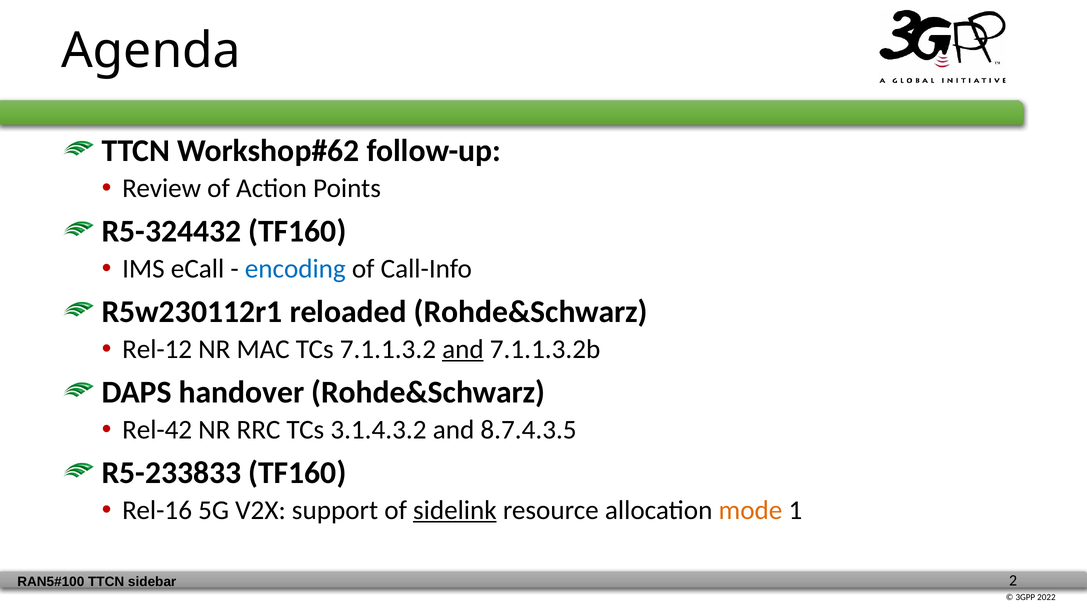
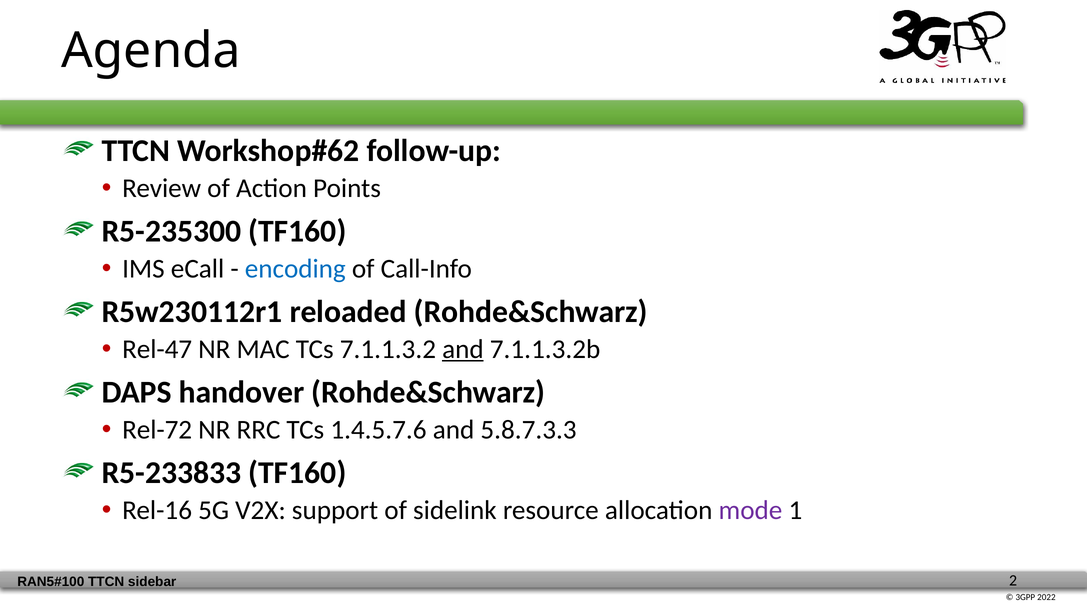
R5-324432: R5-324432 -> R5-235300
Rel-12: Rel-12 -> Rel-47
Rel-42: Rel-42 -> Rel-72
3.1.4.3.2: 3.1.4.3.2 -> 1.4.5.7.6
8.7.4.3.5: 8.7.4.3.5 -> 5.8.7.3.3
sidelink underline: present -> none
mode colour: orange -> purple
